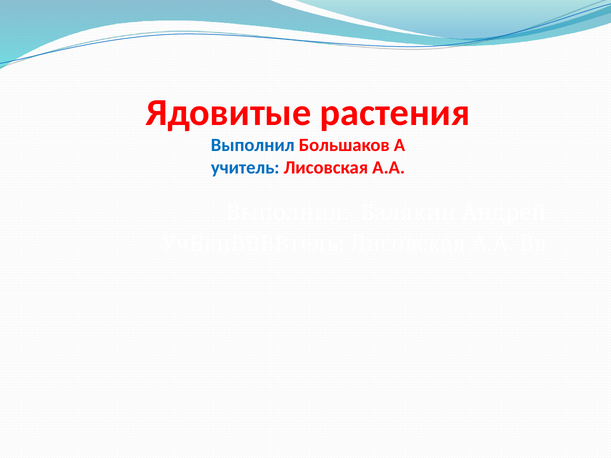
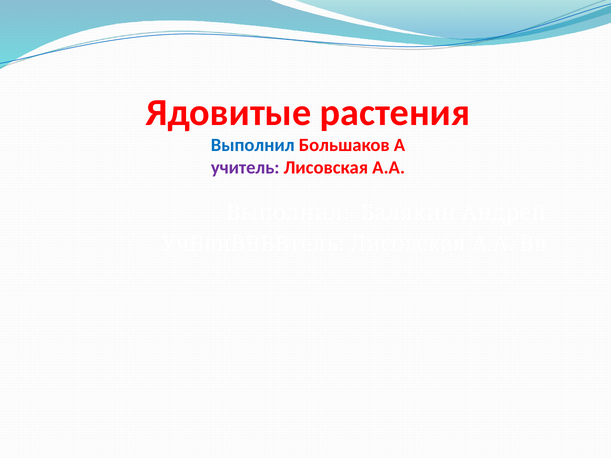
учитель colour: blue -> purple
